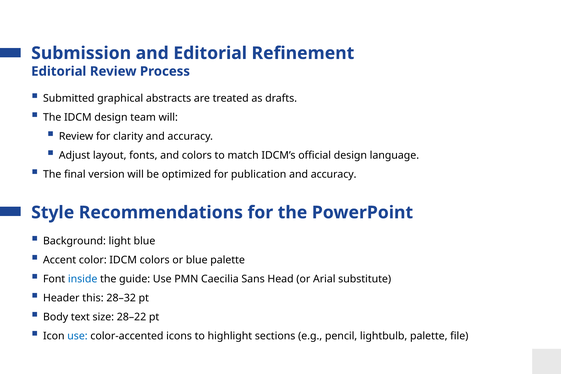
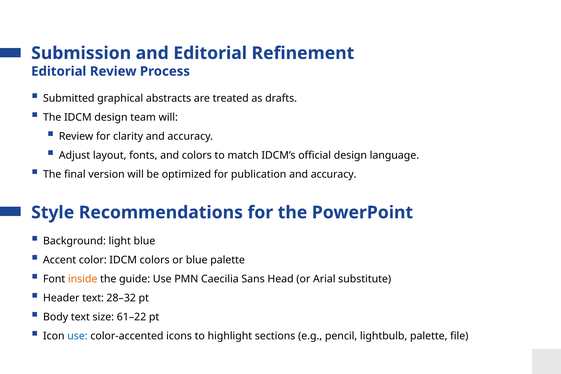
inside colour: blue -> orange
Header this: this -> text
28–22: 28–22 -> 61–22
